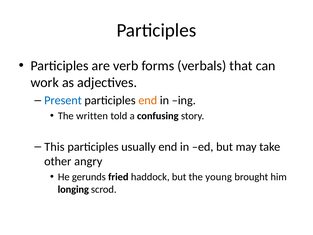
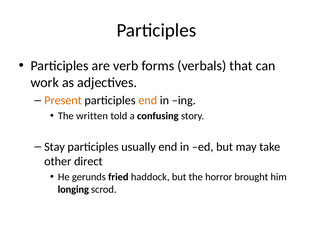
Present colour: blue -> orange
This: This -> Stay
angry: angry -> direct
young: young -> horror
